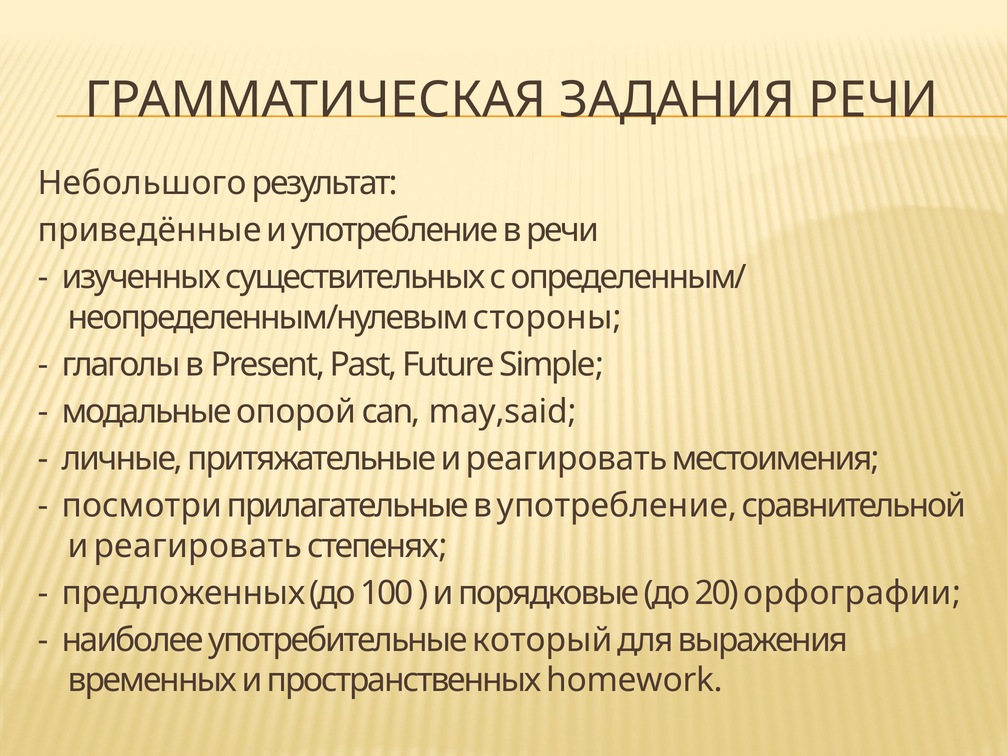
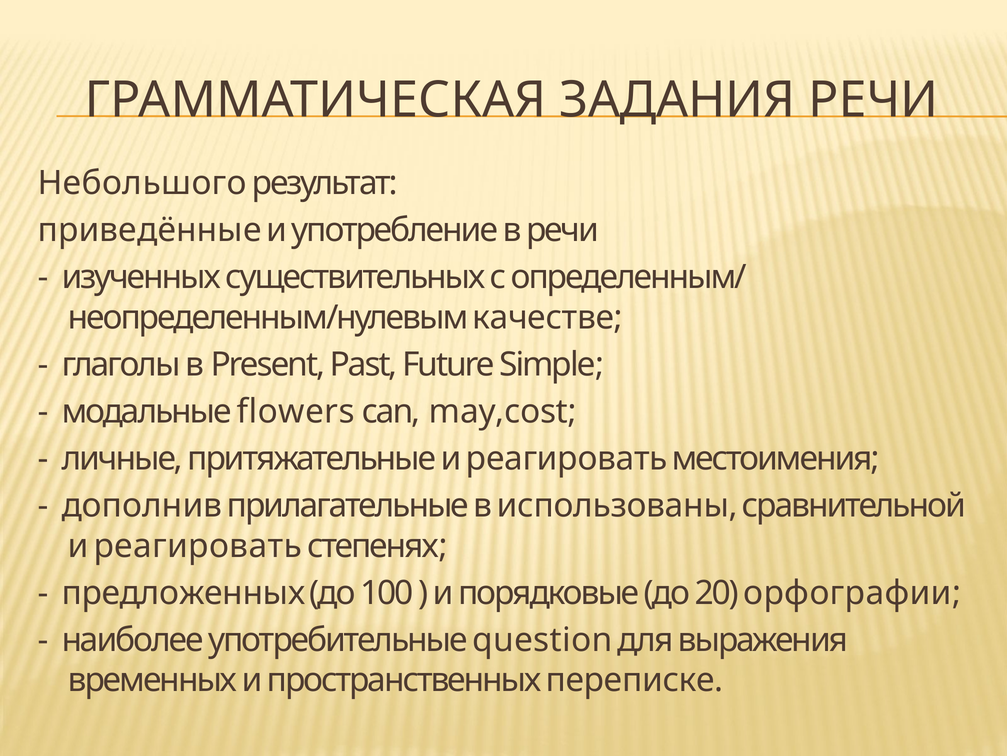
стороны: стороны -> качестве
опорой: опорой -> flowers
may,said: may,said -> may,cost
посмотри: посмотри -> дополнив
в употребление: употребление -> использованы
который: который -> question
homework: homework -> переписке
